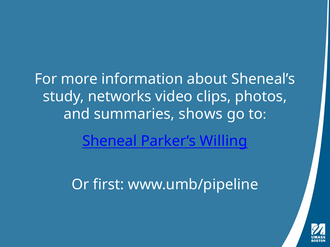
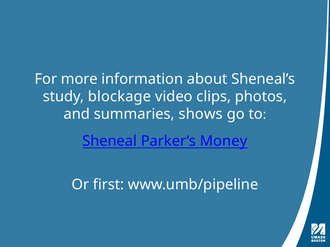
networks: networks -> blockage
Willing: Willing -> Money
